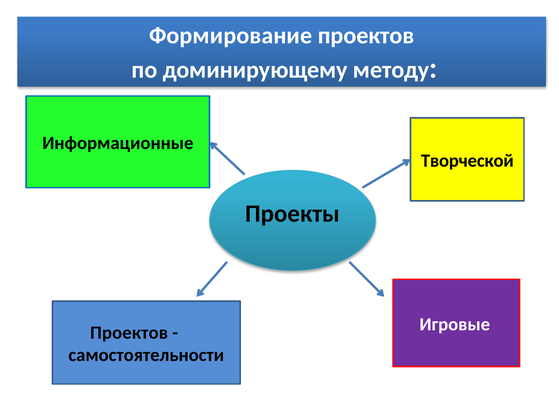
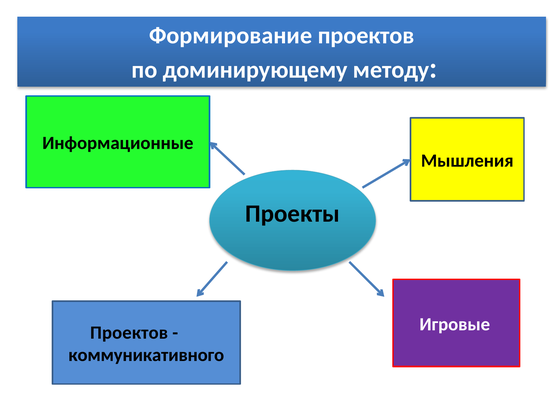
Творческой: Творческой -> Мышления
самостоятельности: самостоятельности -> коммуникативного
